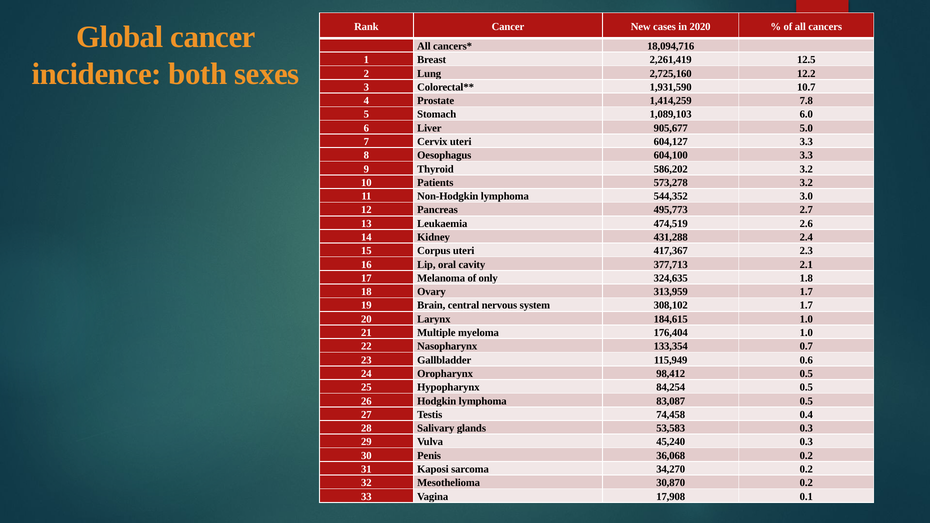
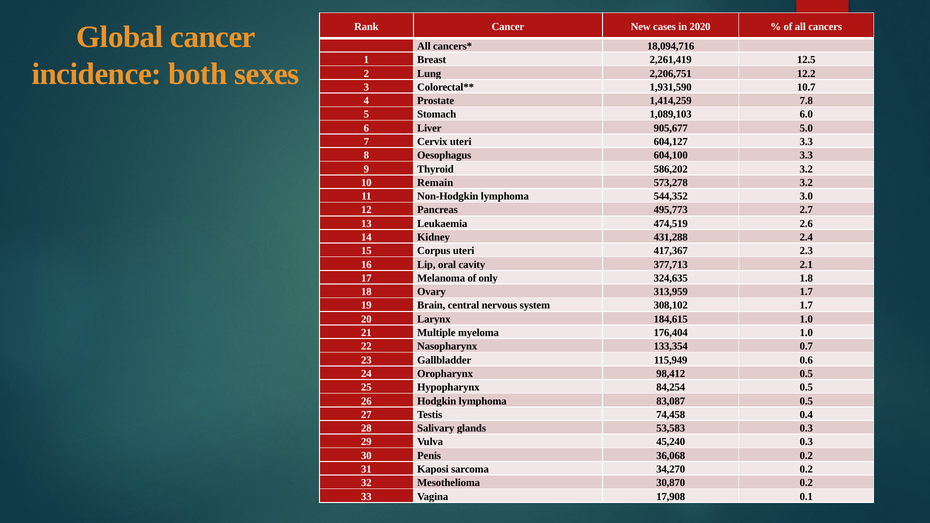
2,725,160: 2,725,160 -> 2,206,751
Patients: Patients -> Remain
